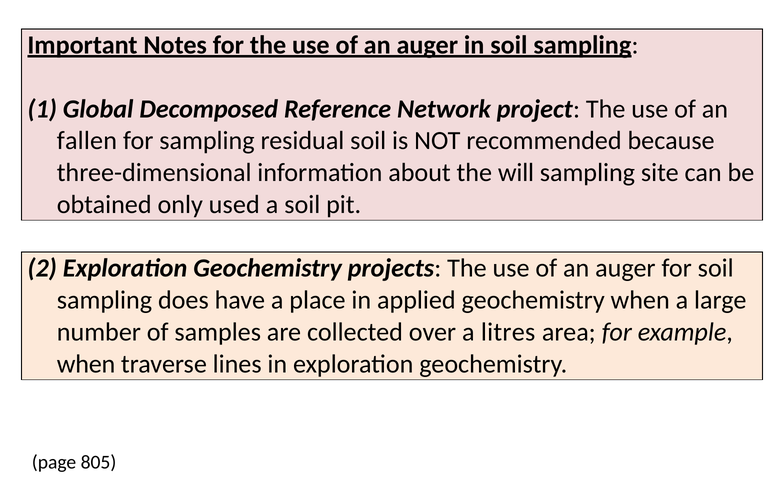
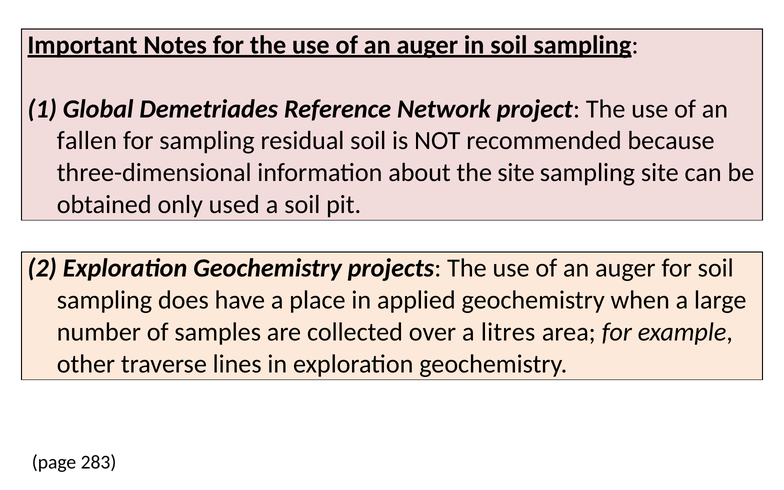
Decomposed: Decomposed -> Demetriades
the will: will -> site
when at (86, 364): when -> other
805: 805 -> 283
